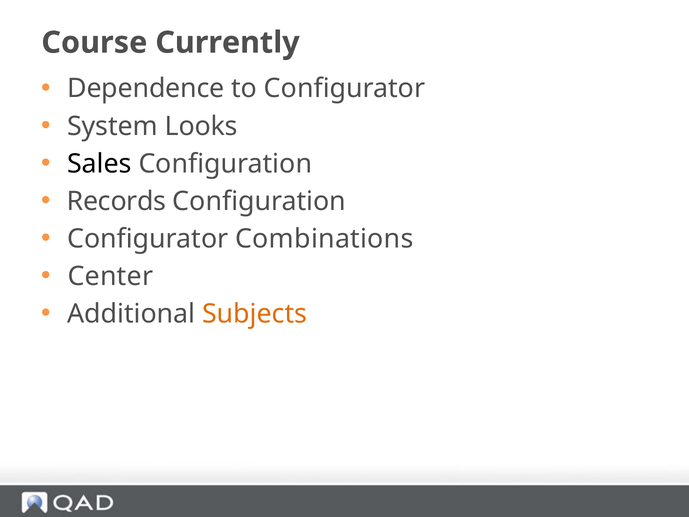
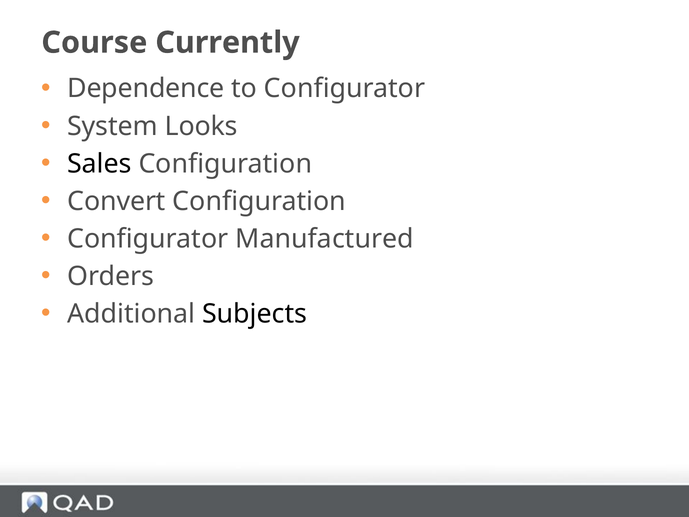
Records: Records -> Convert
Combinations: Combinations -> Manufactured
Center: Center -> Orders
Subjects colour: orange -> black
